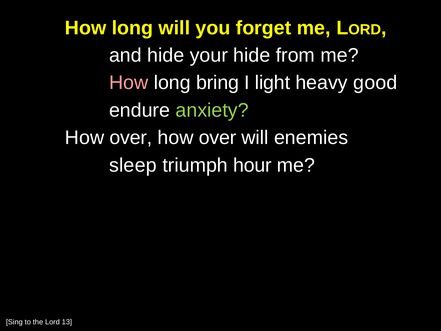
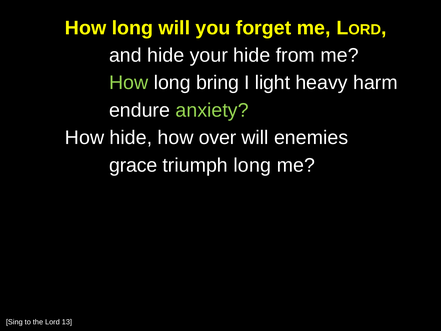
How at (129, 83) colour: pink -> light green
good: good -> harm
over at (131, 138): over -> hide
sleep: sleep -> grace
triumph hour: hour -> long
